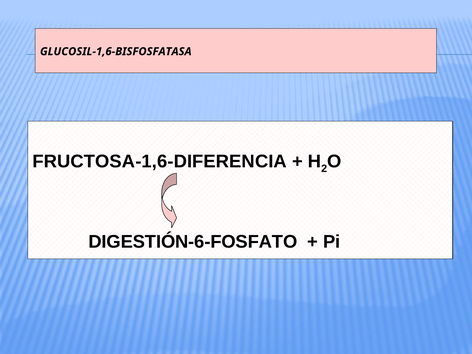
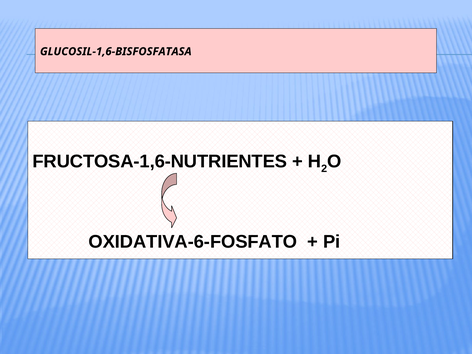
FRUCTOSA-1,6-DIFERENCIA: FRUCTOSA-1,6-DIFERENCIA -> FRUCTOSA-1,6-NUTRIENTES
DIGESTIÓN-6-FOSFATO: DIGESTIÓN-6-FOSFATO -> OXIDATIVA-6-FOSFATO
